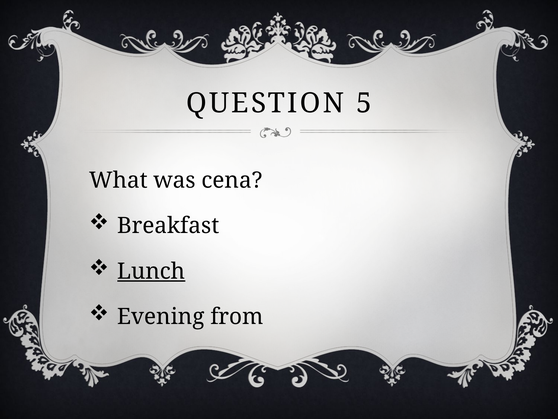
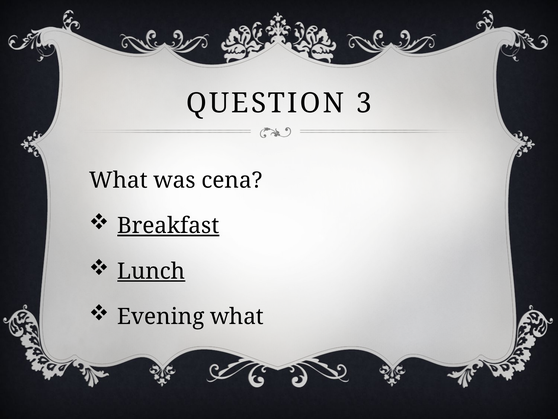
5: 5 -> 3
Breakfast underline: none -> present
Evening from: from -> what
